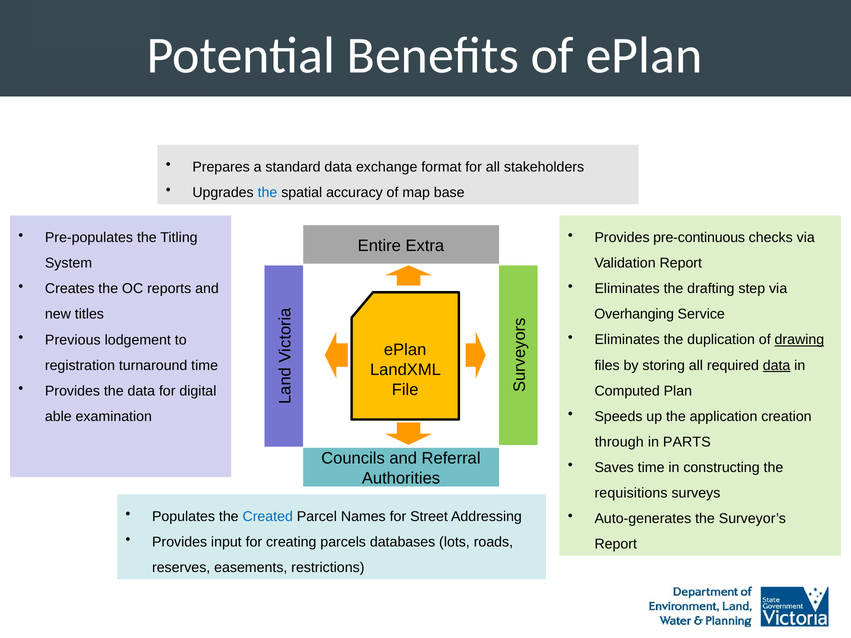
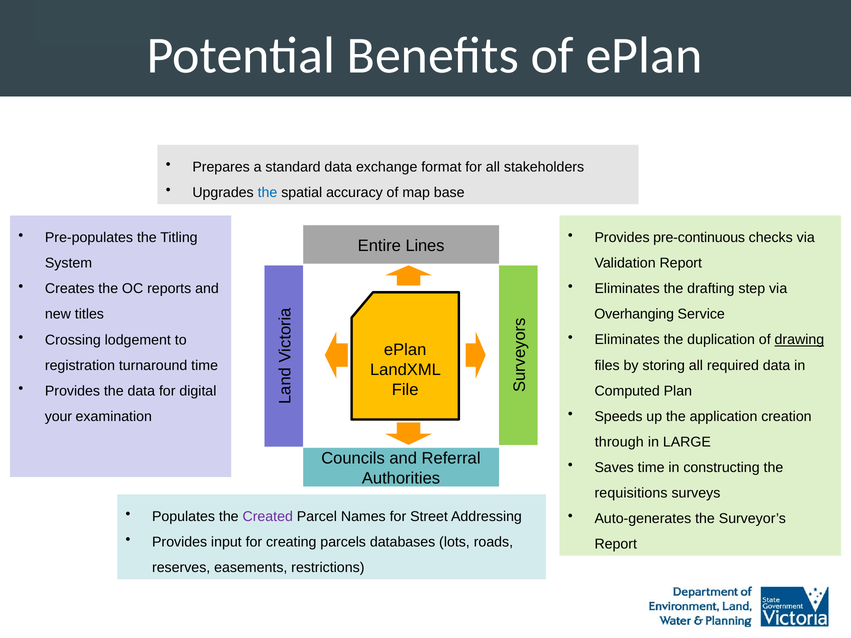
Extra: Extra -> Lines
Previous: Previous -> Crossing
data at (777, 365) underline: present -> none
able: able -> your
PARTS: PARTS -> LARGE
Created colour: blue -> purple
